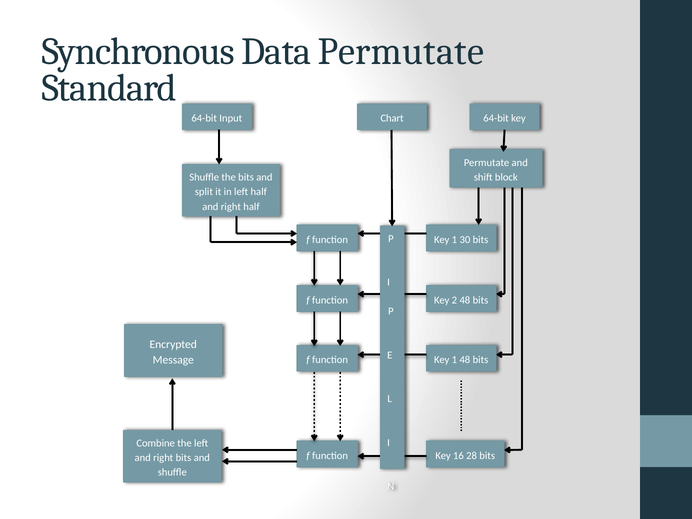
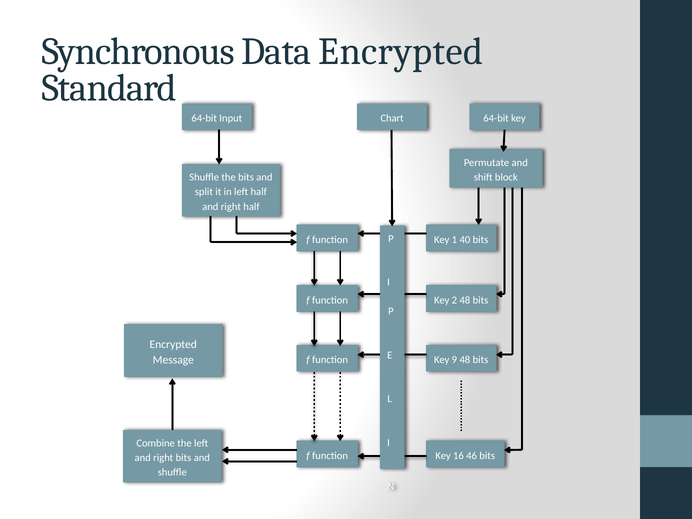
Data Permutate: Permutate -> Encrypted
30: 30 -> 40
1 at (454, 360): 1 -> 9
28: 28 -> 46
